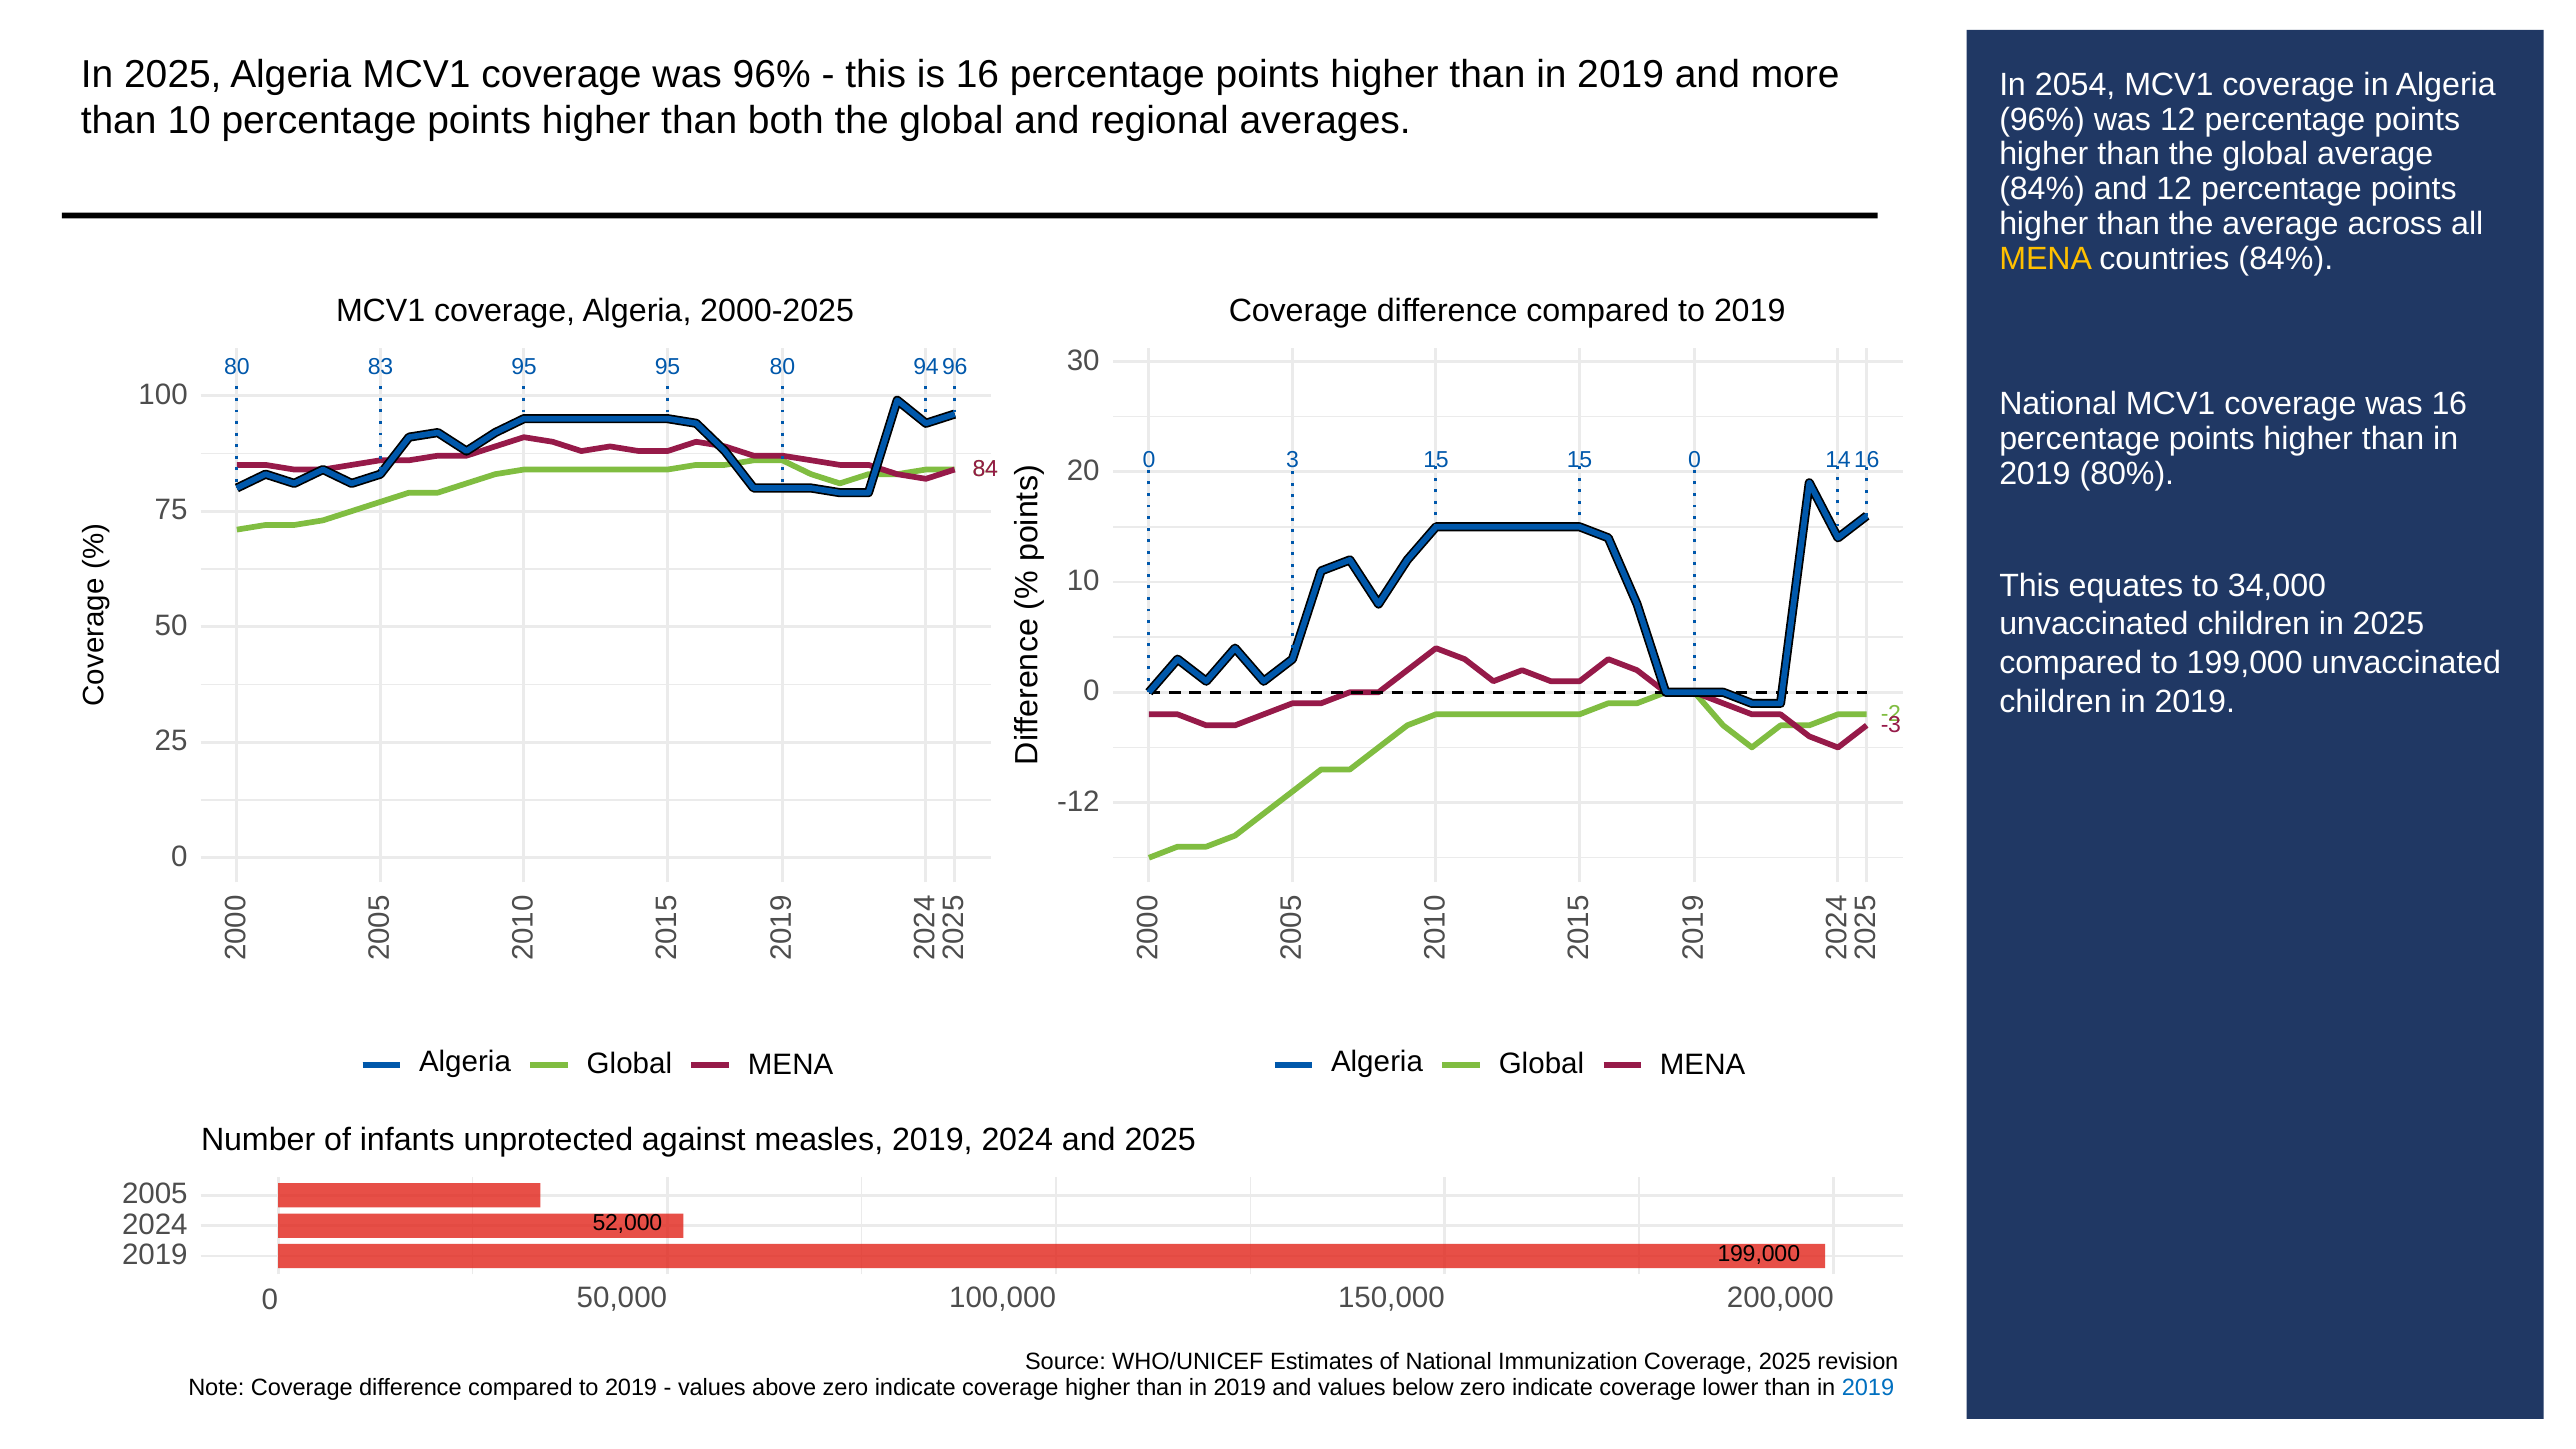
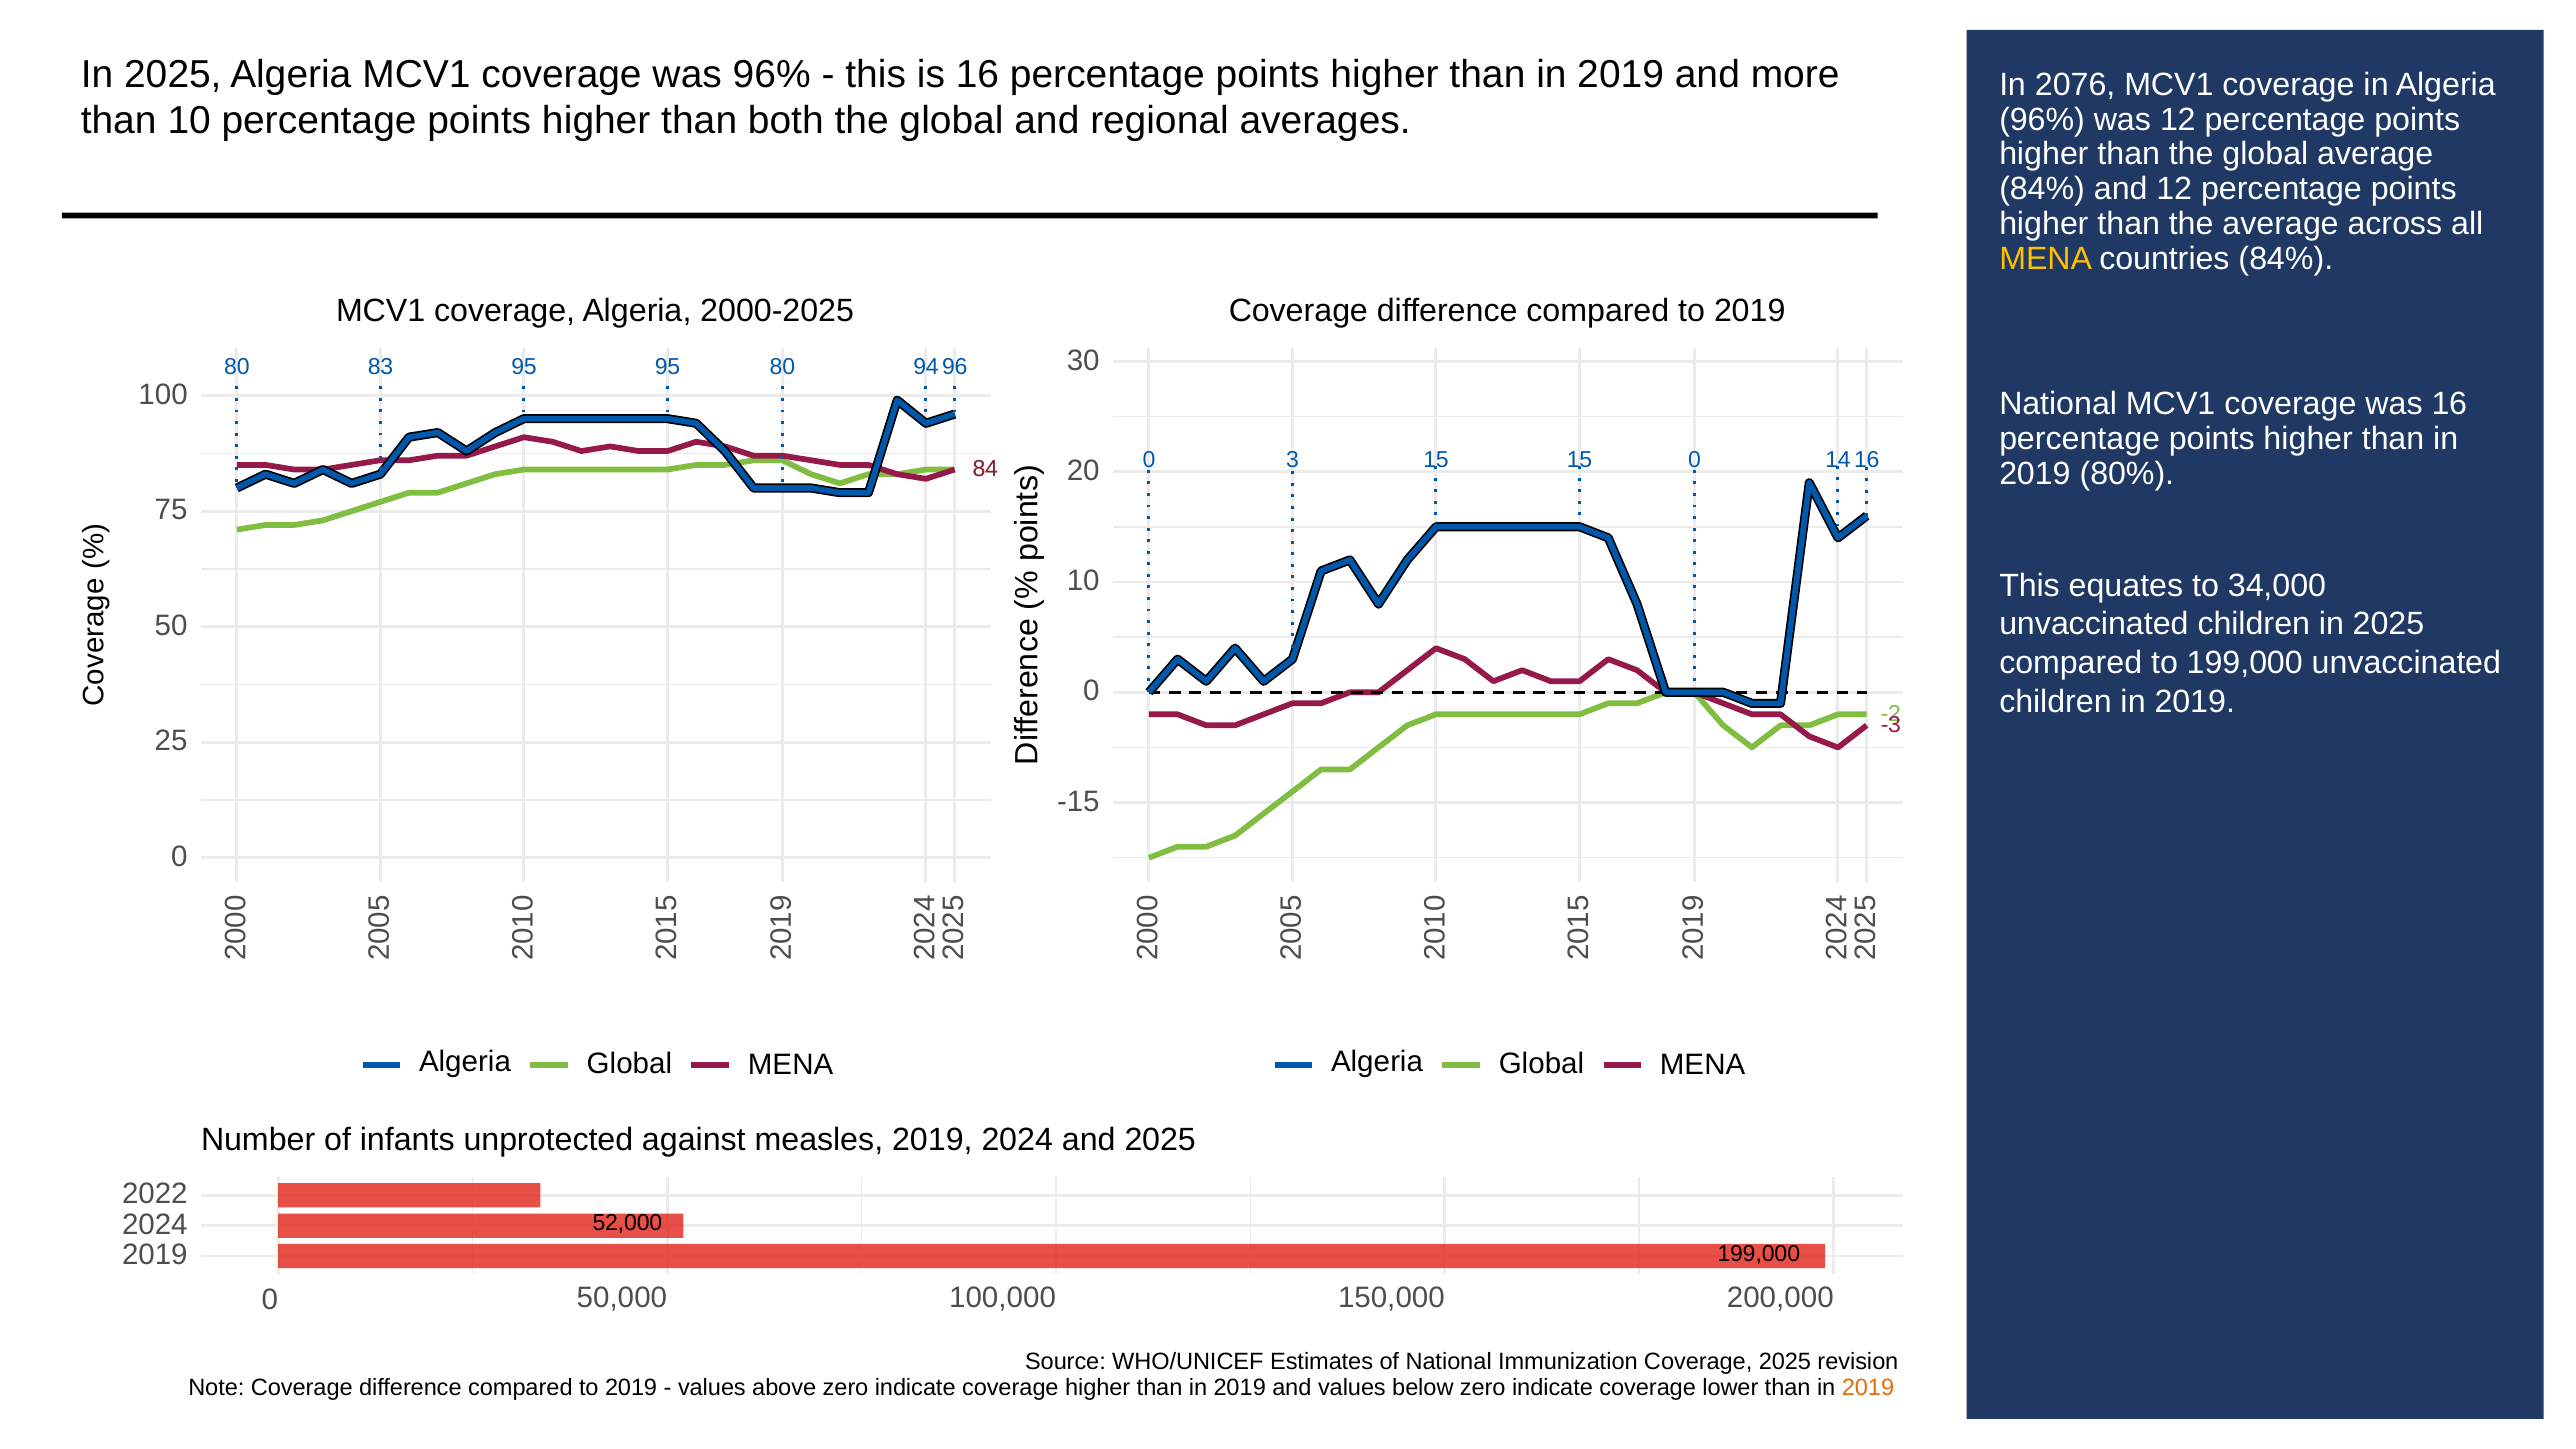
2054: 2054 -> 2076
-12: -12 -> -15
2005: 2005 -> 2022
2019 at (1868, 1387) colour: blue -> orange
